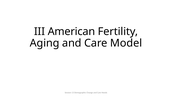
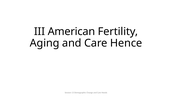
Model: Model -> Hence
